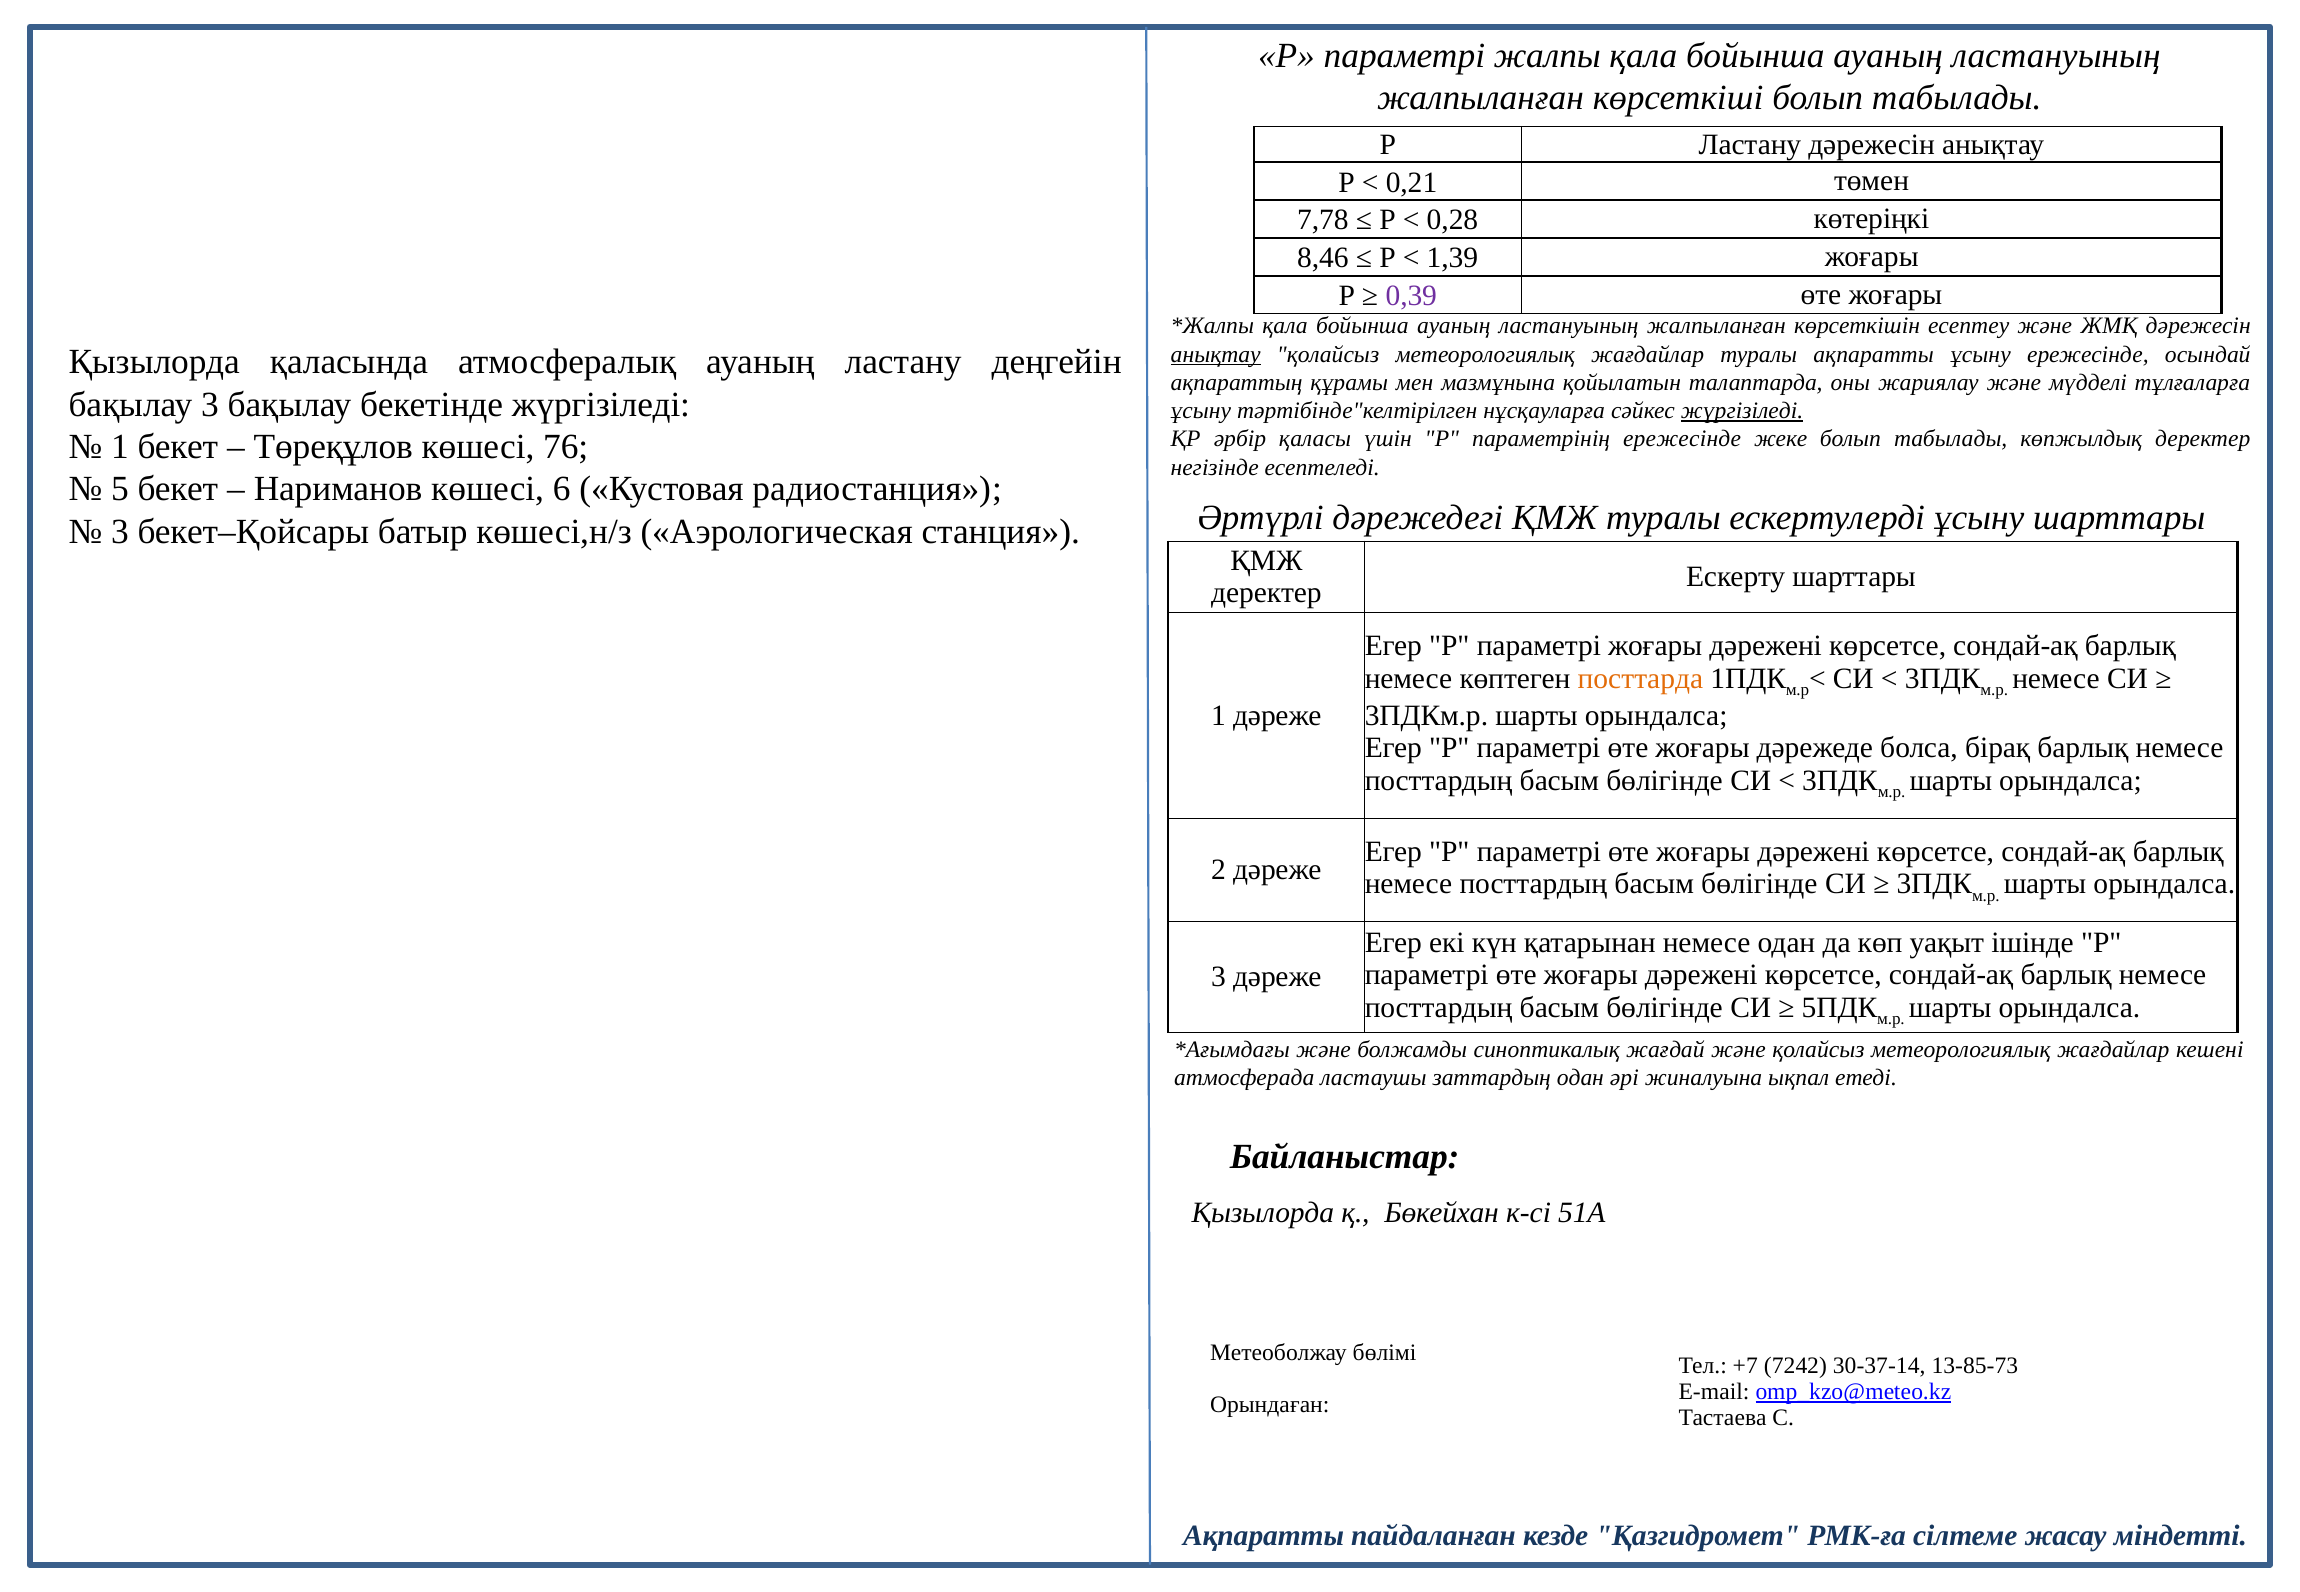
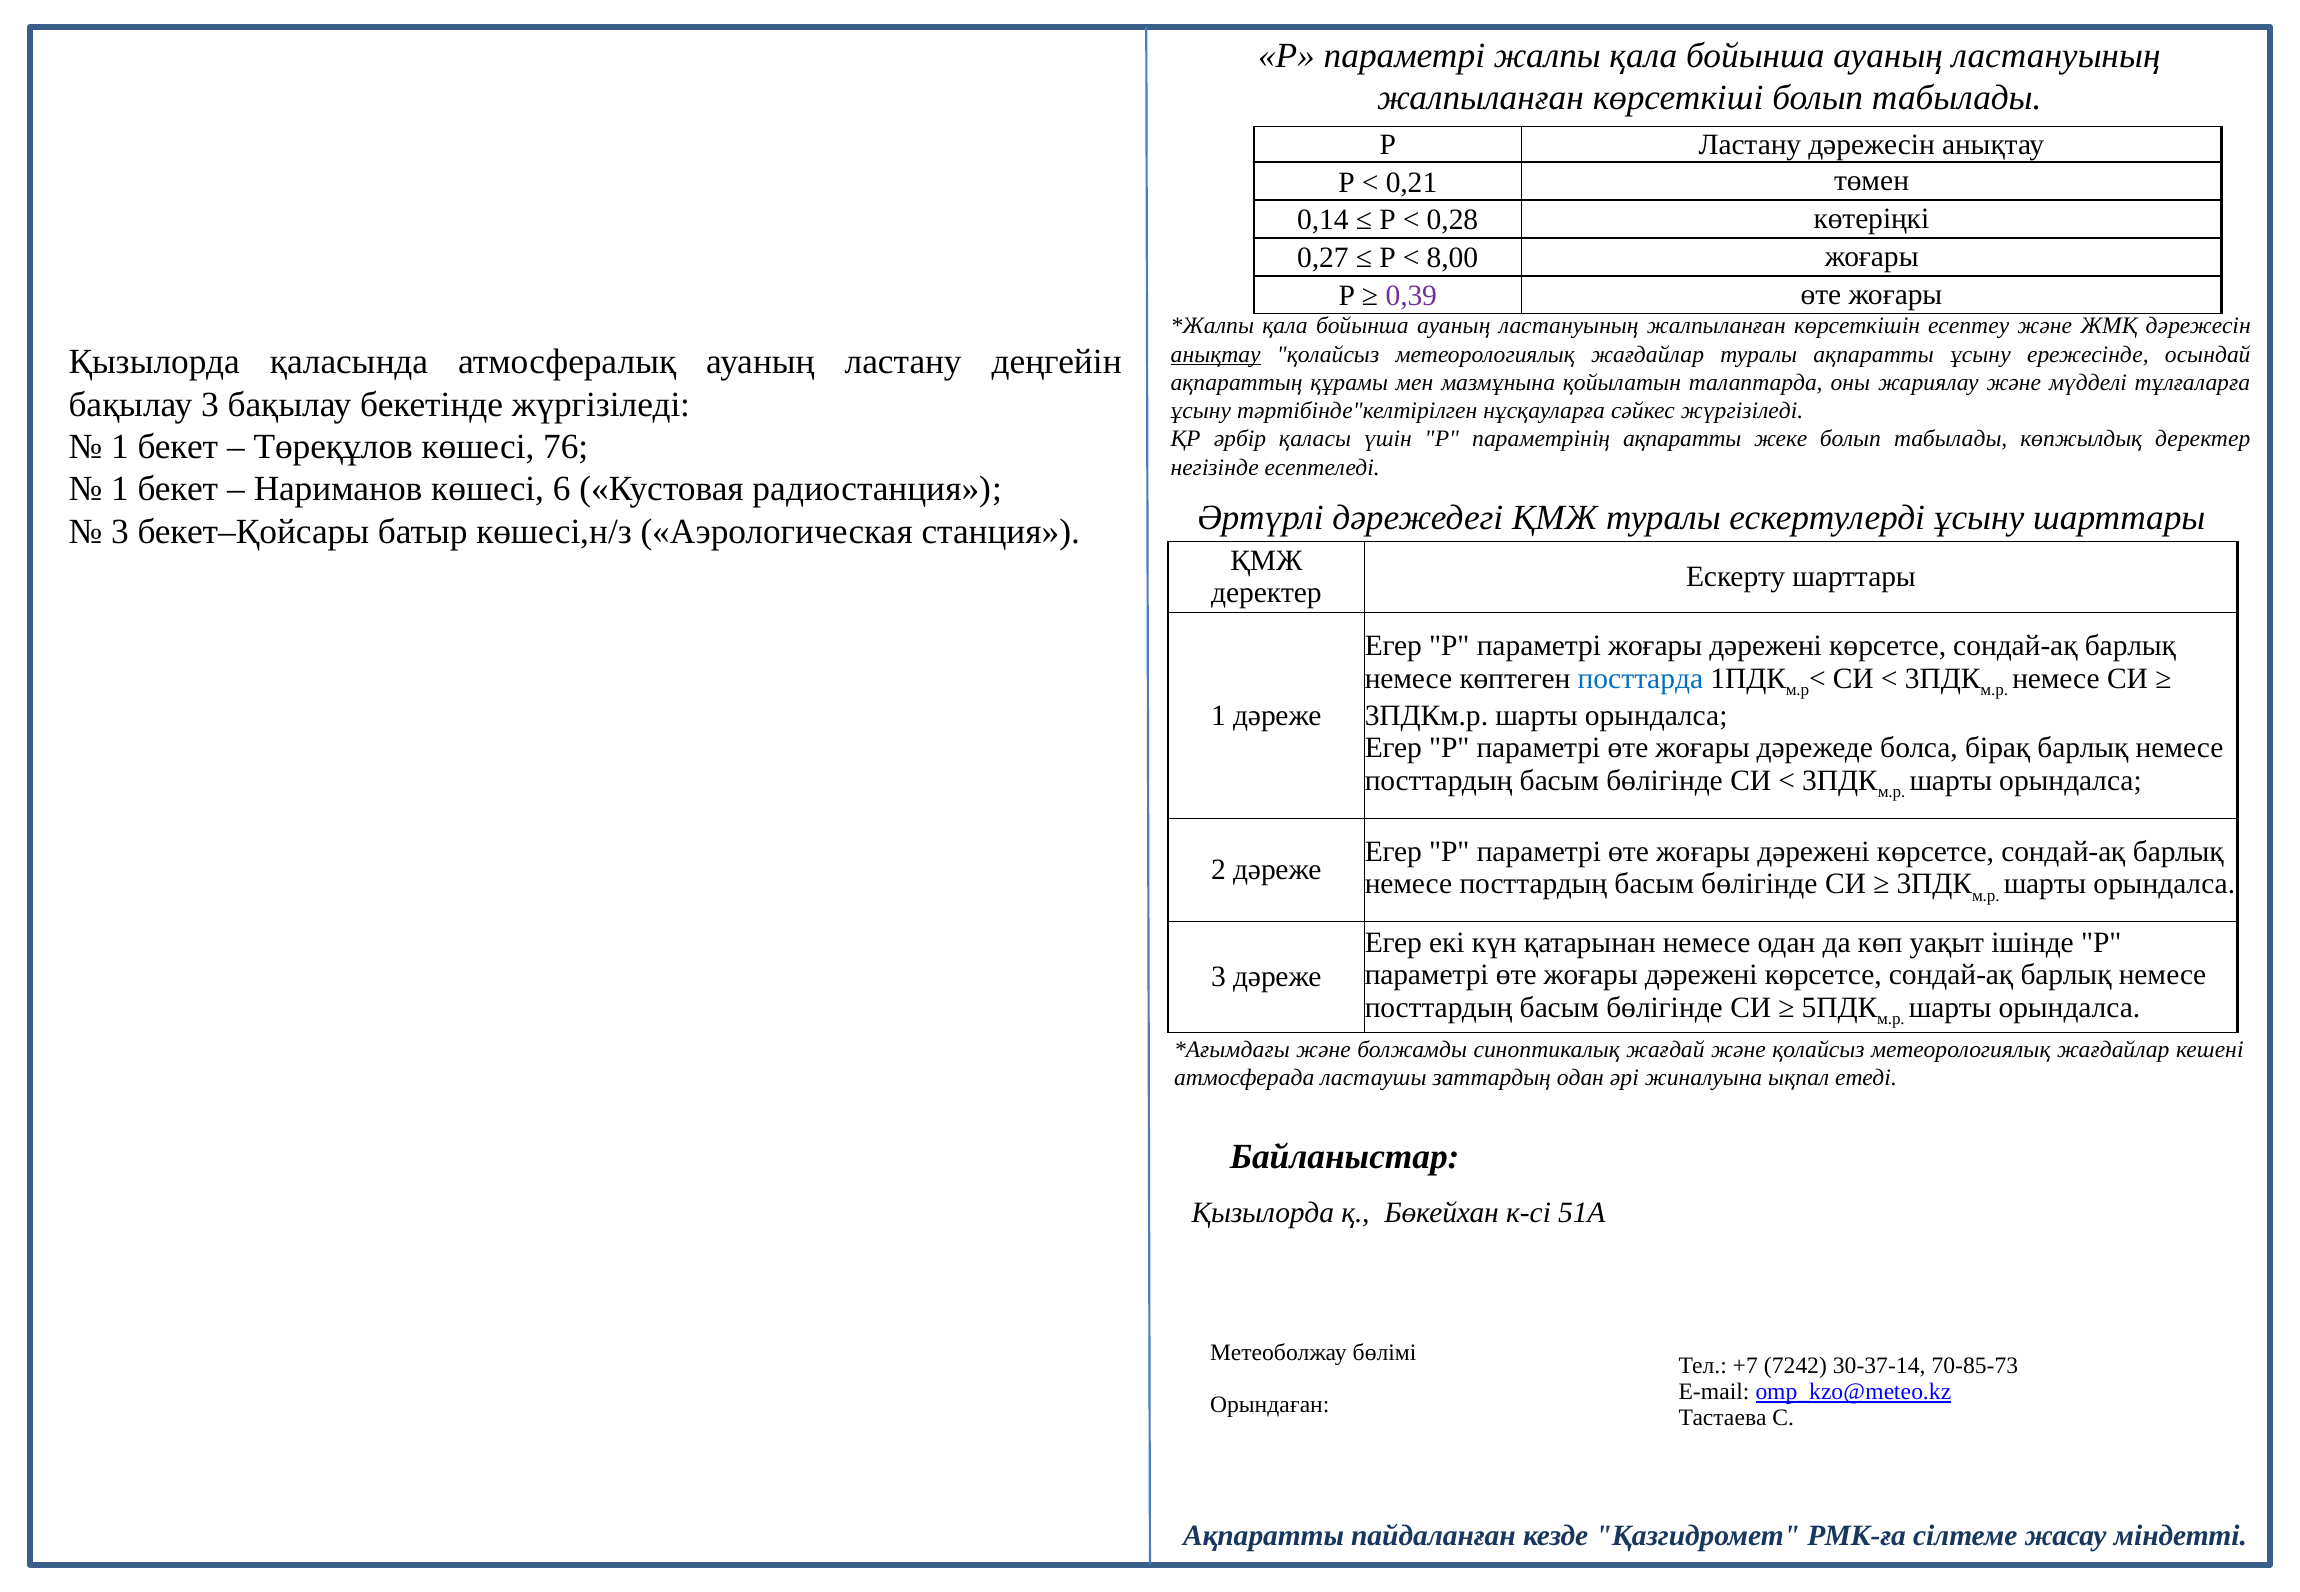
7,78: 7,78 -> 0,14
8,46: 8,46 -> 0,27
1,39: 1,39 -> 8,00
жүргізіледі at (1742, 411) underline: present -> none
параметрінің ережесінде: ережесінде -> ақпаратты
5 at (120, 489): 5 -> 1
посттарда colour: orange -> blue
13-85-73: 13-85-73 -> 70-85-73
